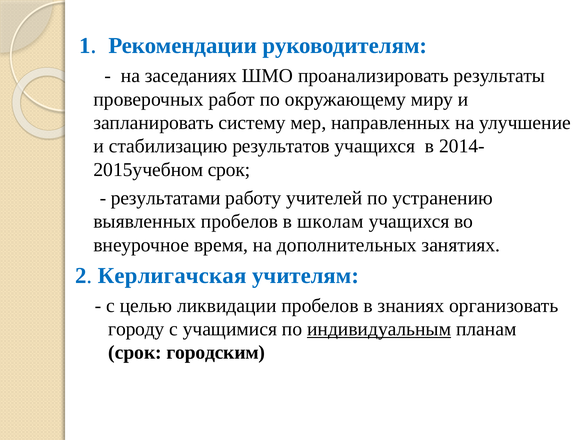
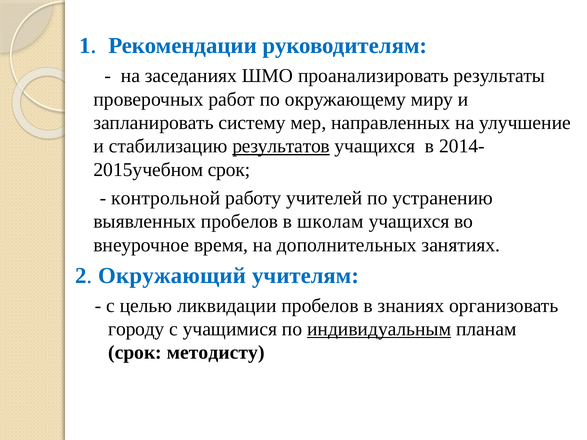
результатов underline: none -> present
результатами: результатами -> контрольной
Керлигачская: Керлигачская -> Окружающий
городским: городским -> методисту
